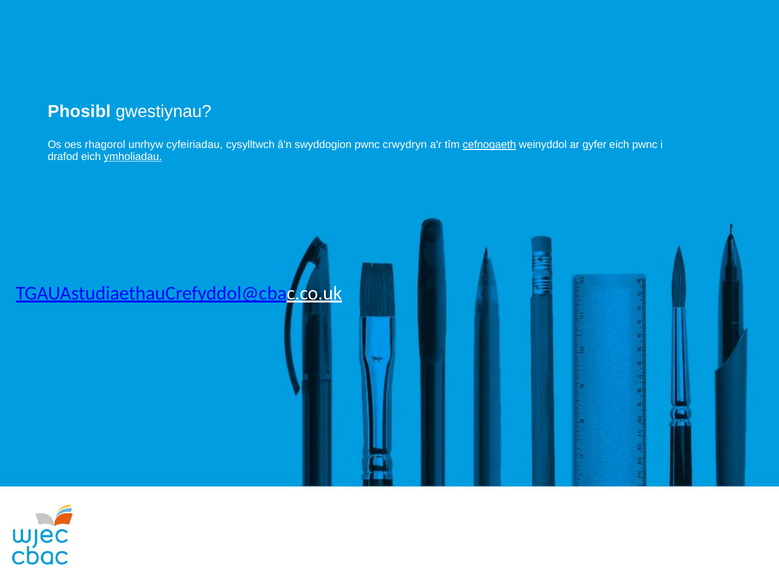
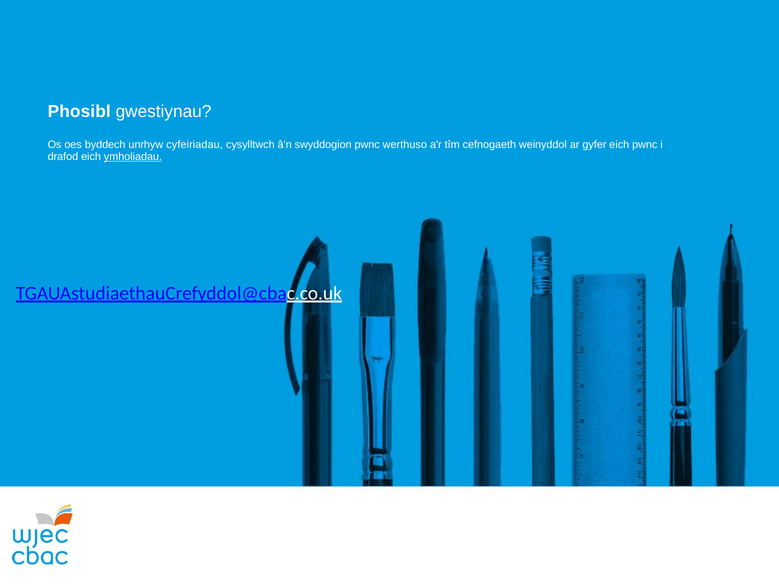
rhagorol: rhagorol -> byddech
crwydryn: crwydryn -> werthuso
cefnogaeth underline: present -> none
